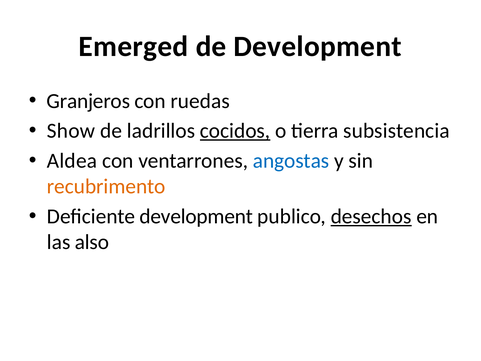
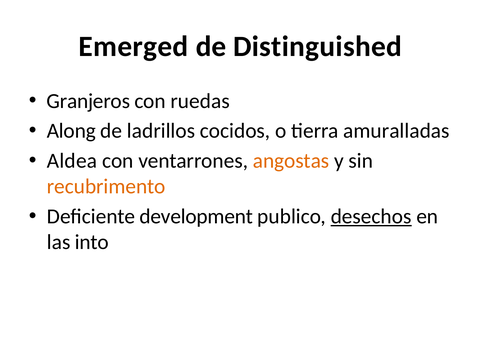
de Development: Development -> Distinguished
Show: Show -> Along
cocidos underline: present -> none
subsistencia: subsistencia -> amuralladas
angostas colour: blue -> orange
also: also -> into
